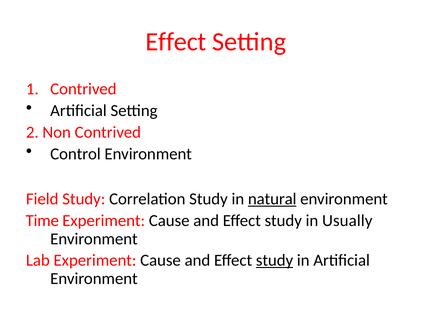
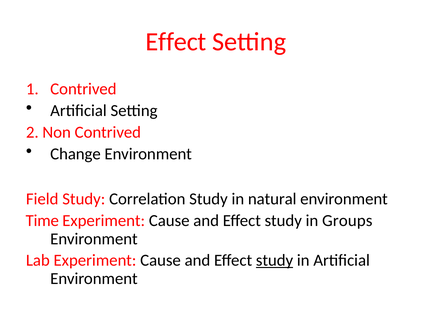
Control: Control -> Change
natural underline: present -> none
Usually: Usually -> Groups
